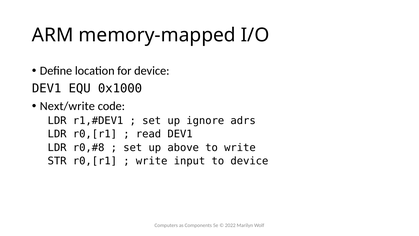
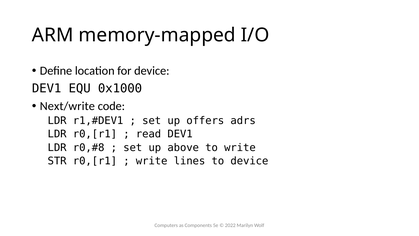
ignore: ignore -> offers
input: input -> lines
